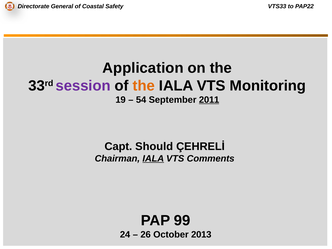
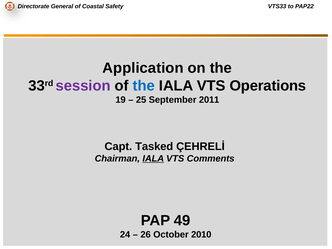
the at (144, 86) colour: orange -> blue
Monitoring: Monitoring -> Operations
54: 54 -> 25
2011 underline: present -> none
Should: Should -> Tasked
99: 99 -> 49
2013: 2013 -> 2010
